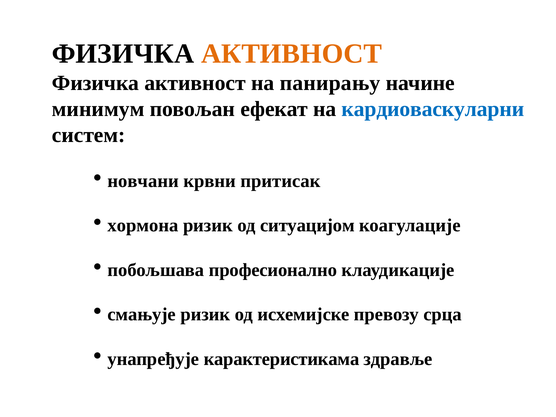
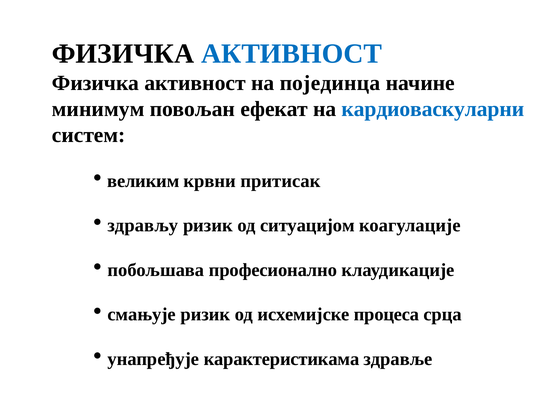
АКТИВНОСТ at (292, 54) colour: orange -> blue
панирању: панирању -> појединца
новчани: новчани -> великим
хормона: хормона -> здрављу
превозу: превозу -> процеса
